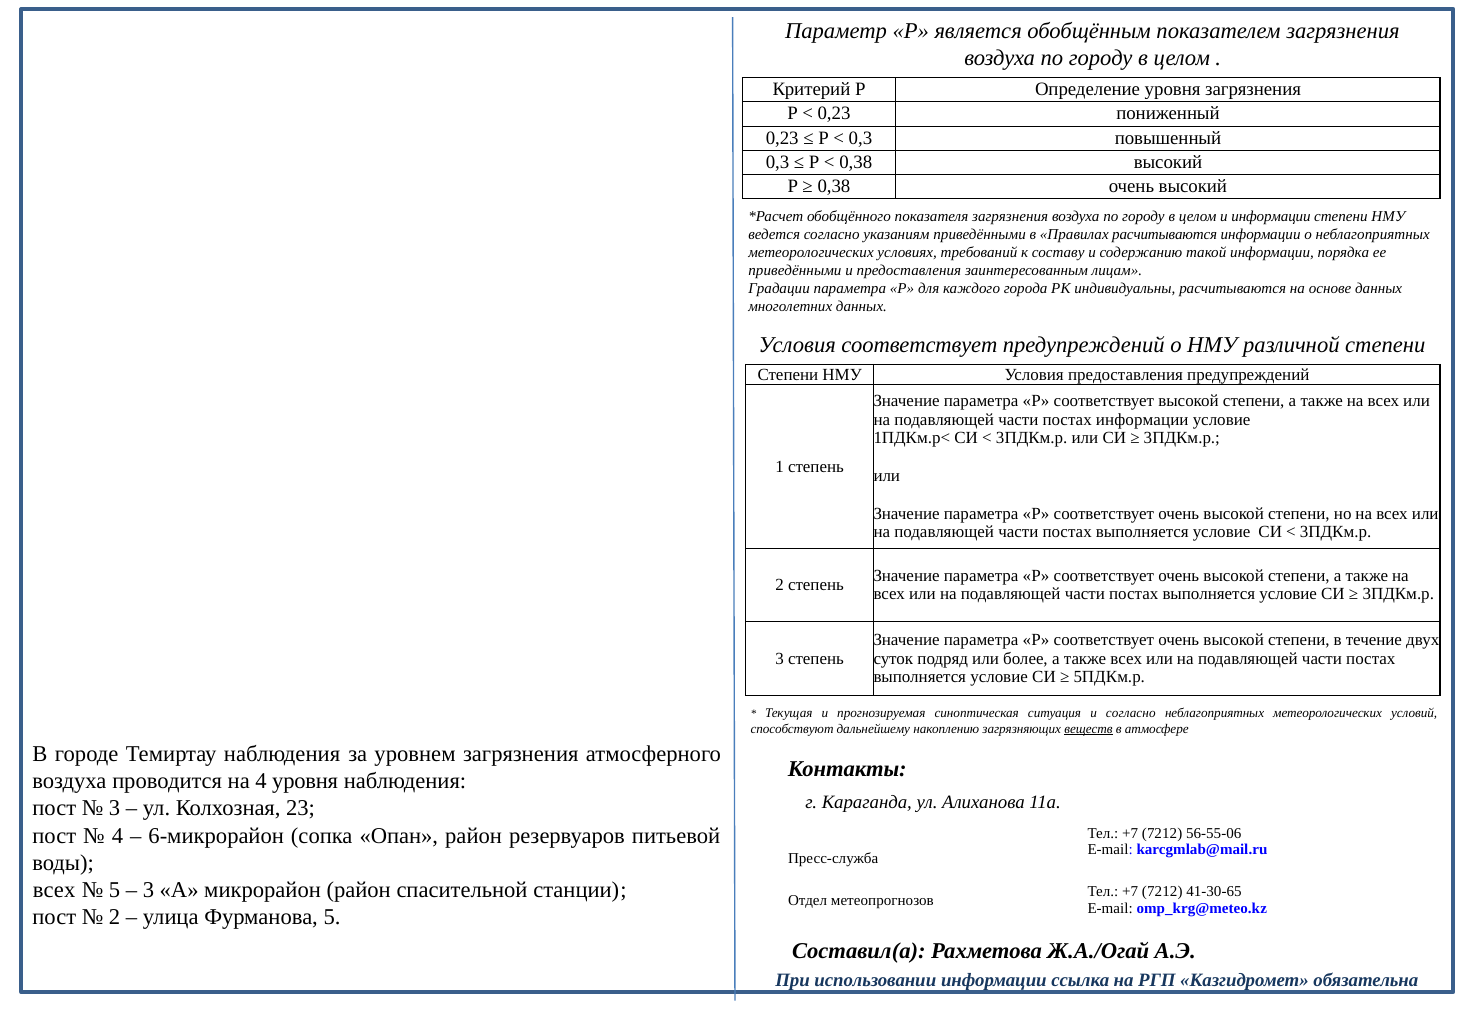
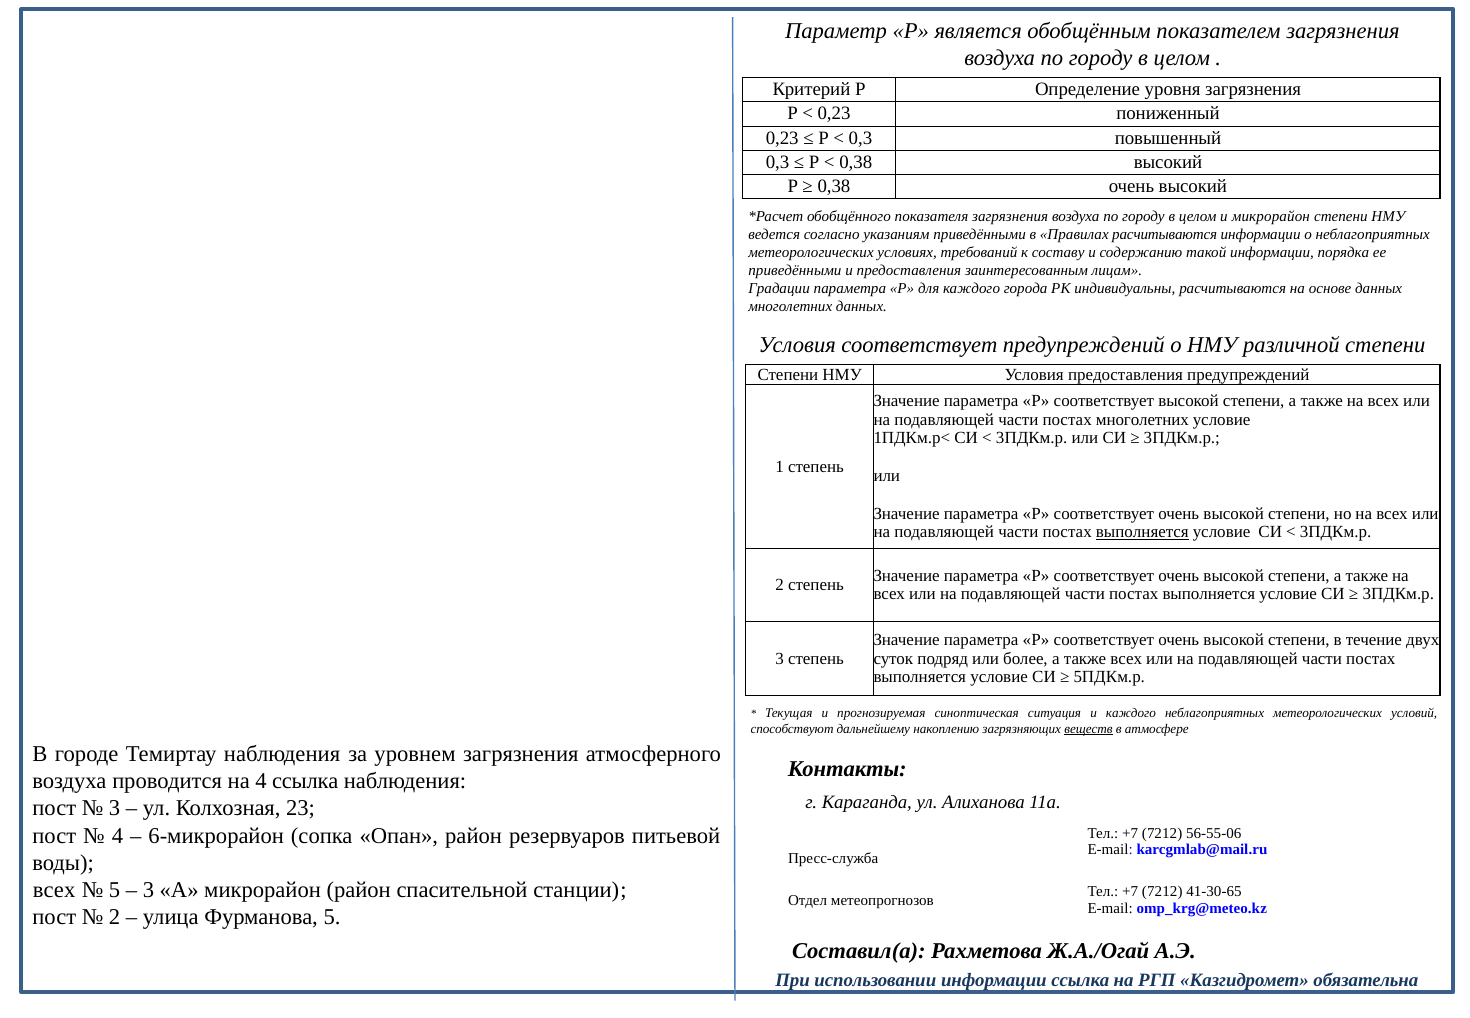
и информации: информации -> микрорайон
постах информации: информации -> многолетних
выполняется at (1142, 532) underline: none -> present
и согласно: согласно -> каждого
4 уровня: уровня -> ссылка
